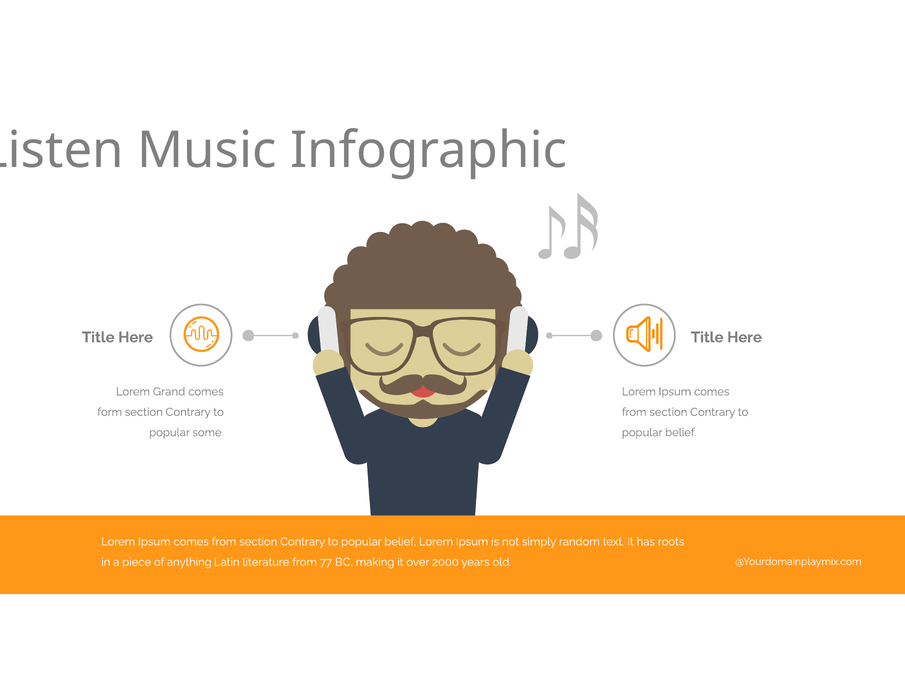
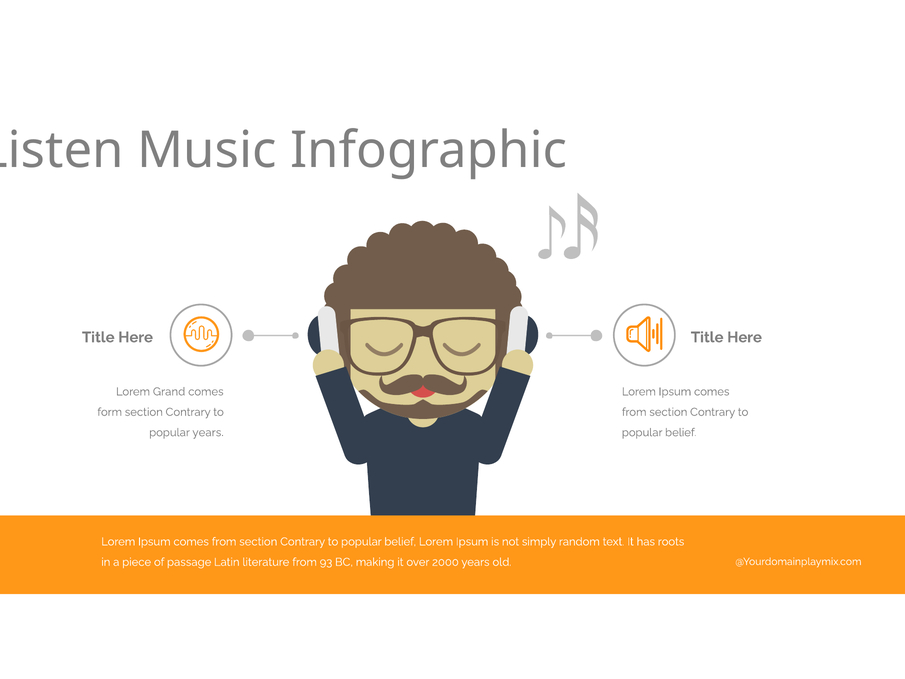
popular some: some -> years
anything: anything -> passage
77: 77 -> 93
